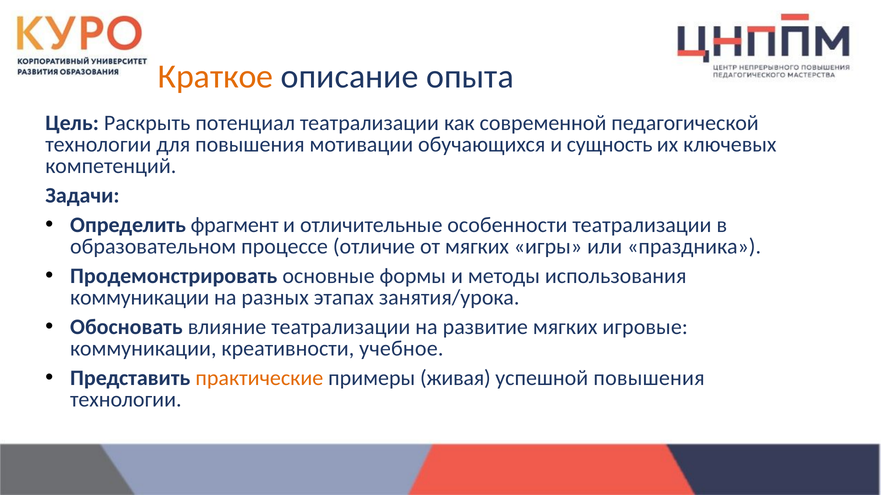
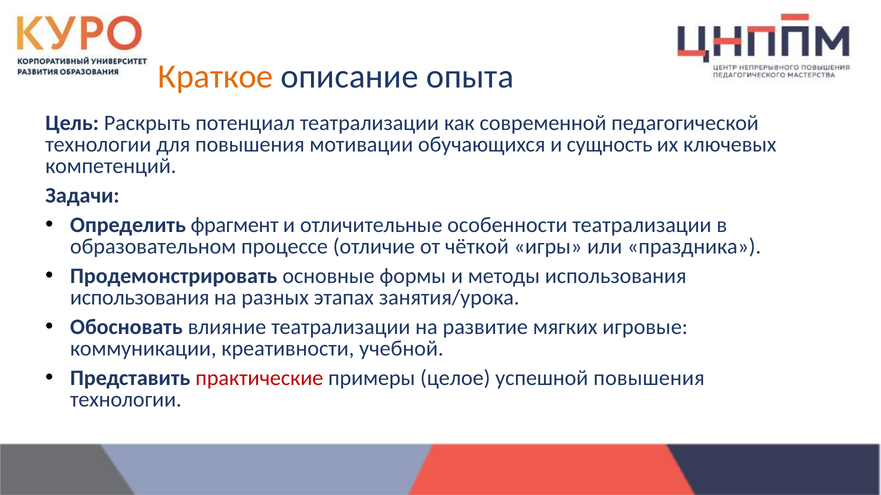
от мягких: мягких -> чёткой
коммуникации at (140, 298): коммуникации -> использования
учебное: учебное -> учебной
практические colour: orange -> red
живая: живая -> целое
